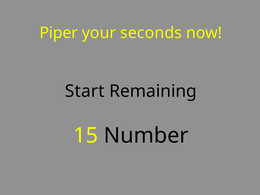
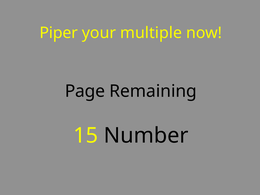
seconds: seconds -> multiple
Start: Start -> Page
